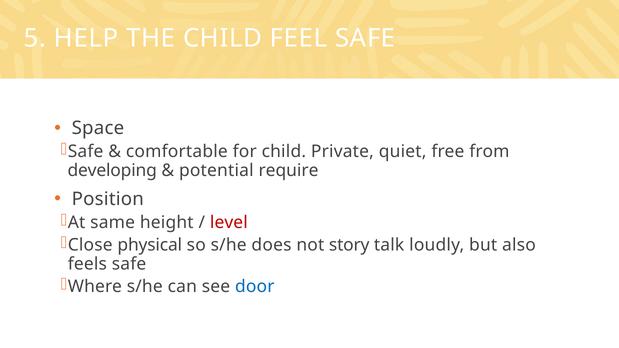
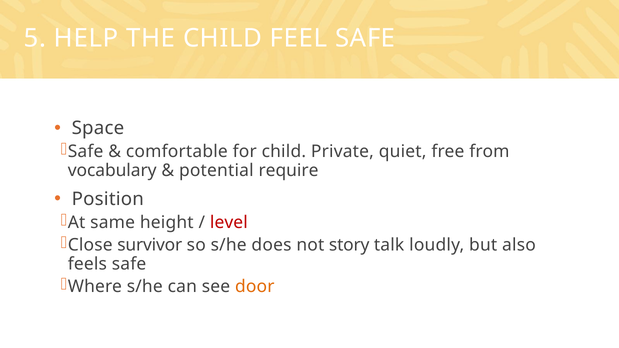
developing: developing -> vocabulary
physical: physical -> survivor
door colour: blue -> orange
